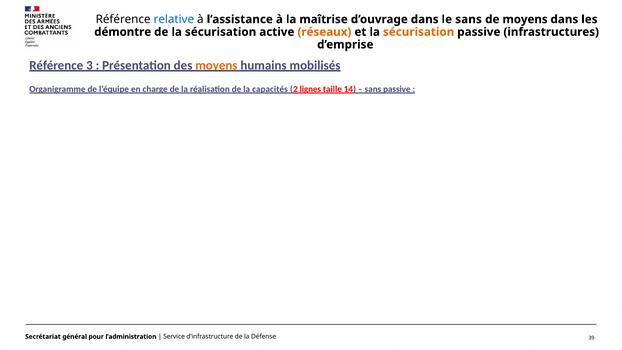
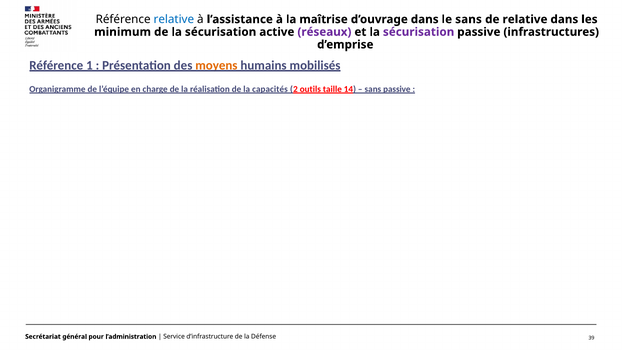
de moyens: moyens -> relative
démontre: démontre -> minimum
réseaux colour: orange -> purple
sécurisation at (419, 32) colour: orange -> purple
3: 3 -> 1
lignes: lignes -> outils
